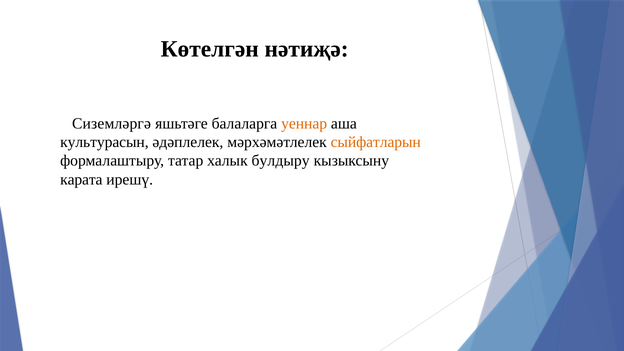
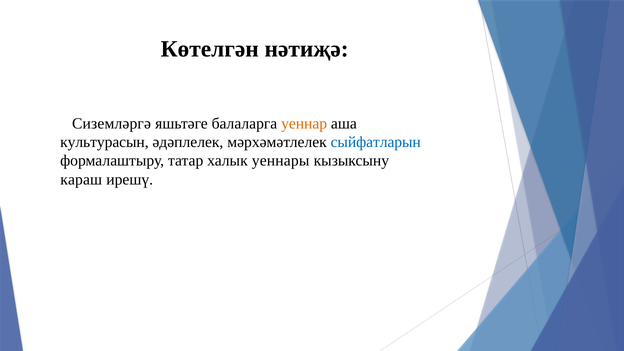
сыйфатларын colour: orange -> blue
булдыру: булдыру -> уеннары
карата: карата -> караш
